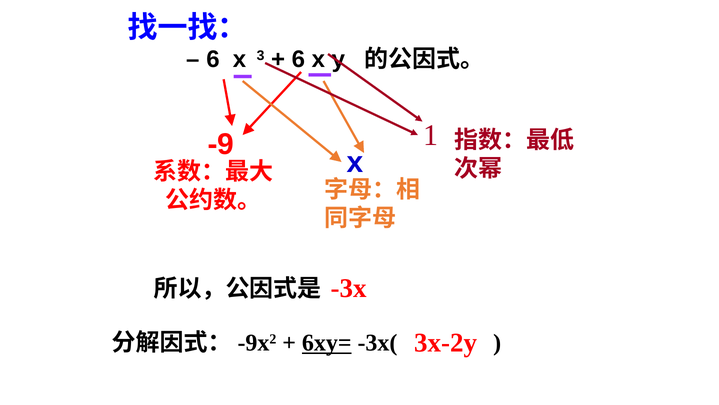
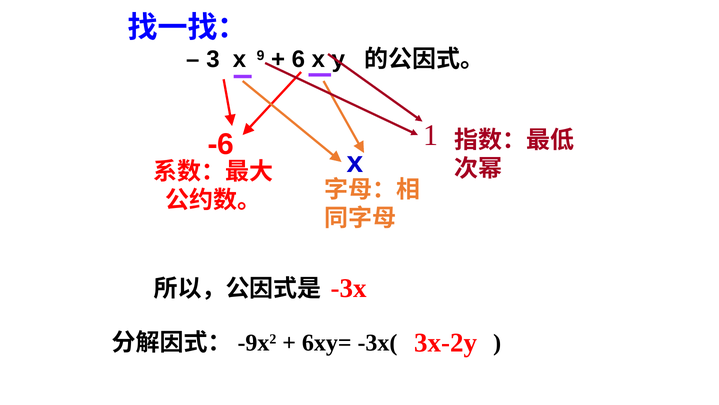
6 at (213, 59): 6 -> 3
3: 3 -> 9
-9: -9 -> -6
6xy= underline: present -> none
